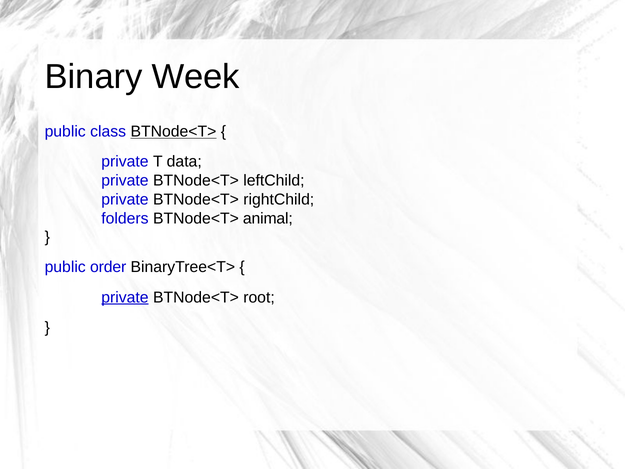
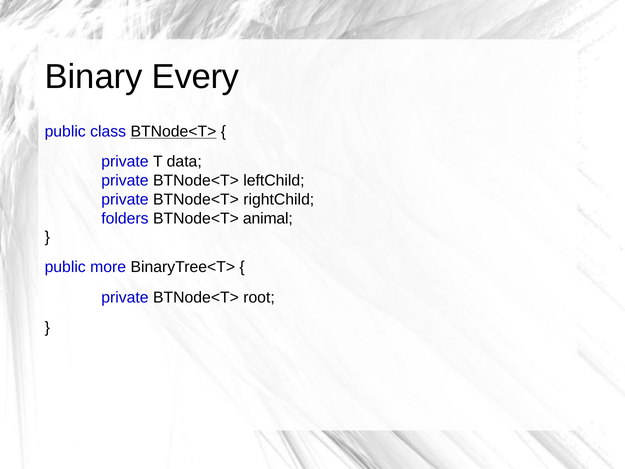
Week: Week -> Every
order: order -> more
private at (125, 297) underline: present -> none
